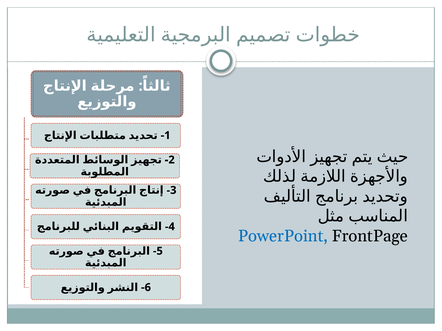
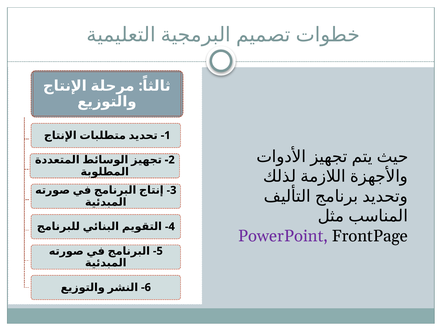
PowerPoint colour: blue -> purple
